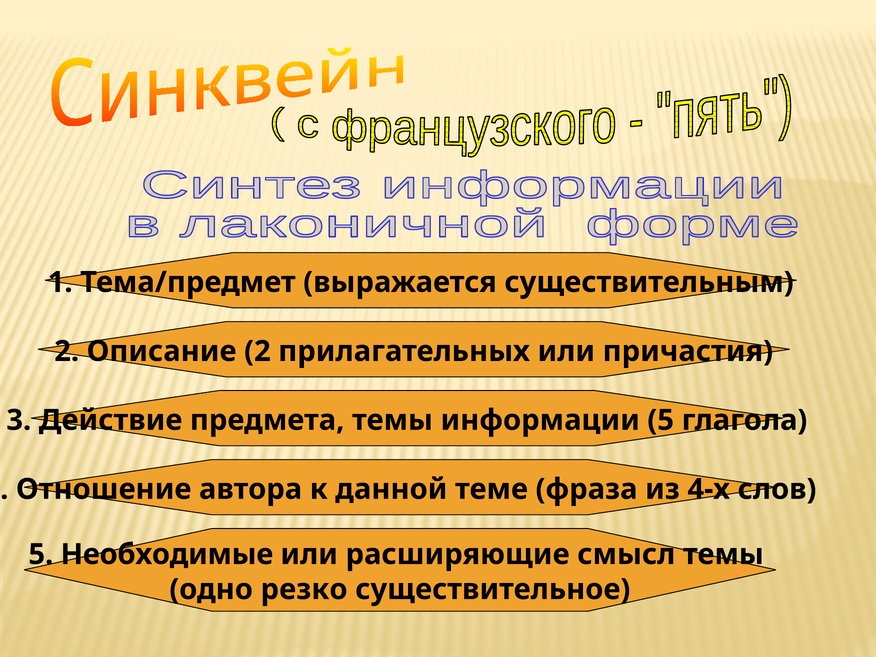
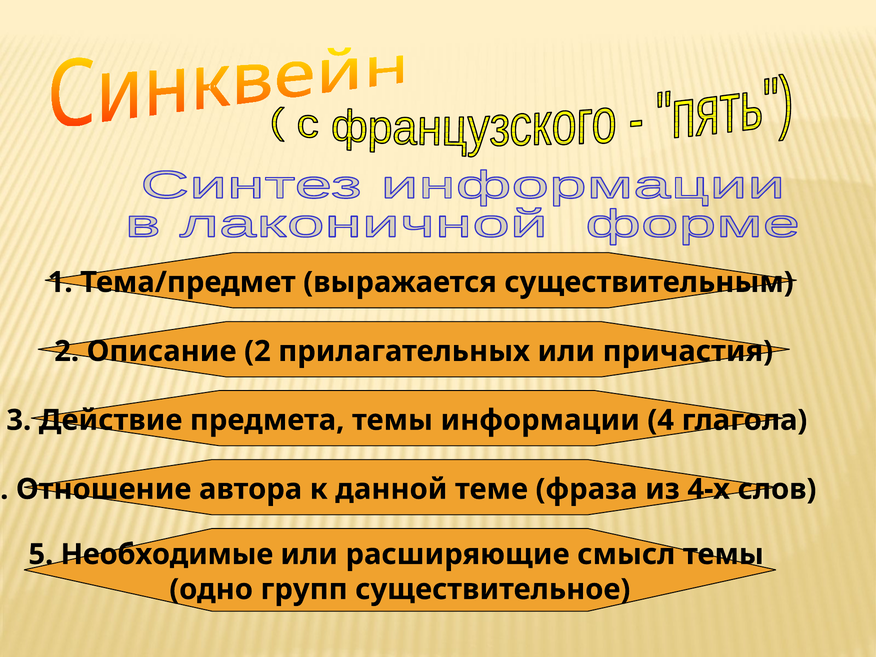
информации 5: 5 -> 4
резко: резко -> групп
